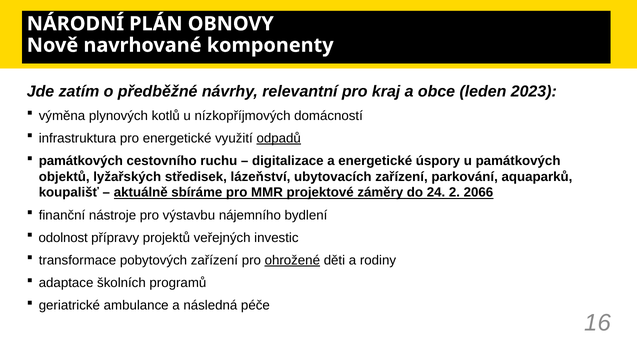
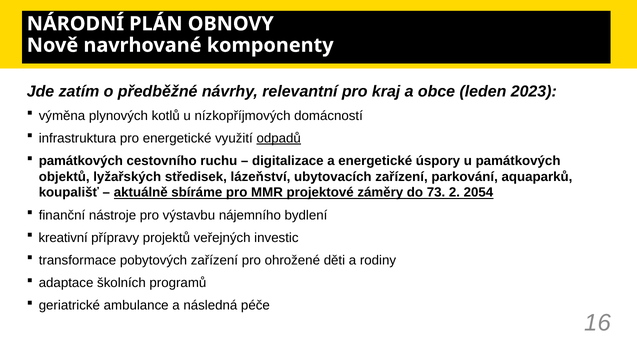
24: 24 -> 73
2066: 2066 -> 2054
odolnost: odolnost -> kreativní
ohrožené underline: present -> none
